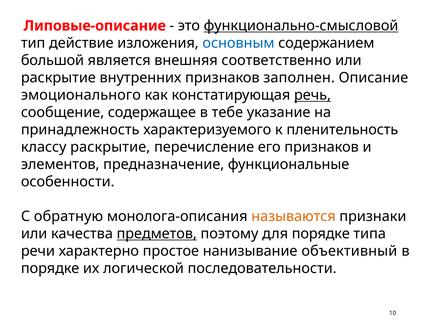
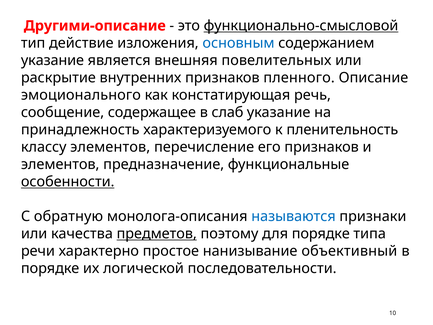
Липовые-описание: Липовые-описание -> Другими-описание
большой at (52, 60): большой -> указание
соответственно: соответственно -> повелительных
заполнен: заполнен -> пленного
речь underline: present -> none
тебе: тебе -> слаб
классу раскрытие: раскрытие -> элементов
особенности underline: none -> present
называются colour: orange -> blue
